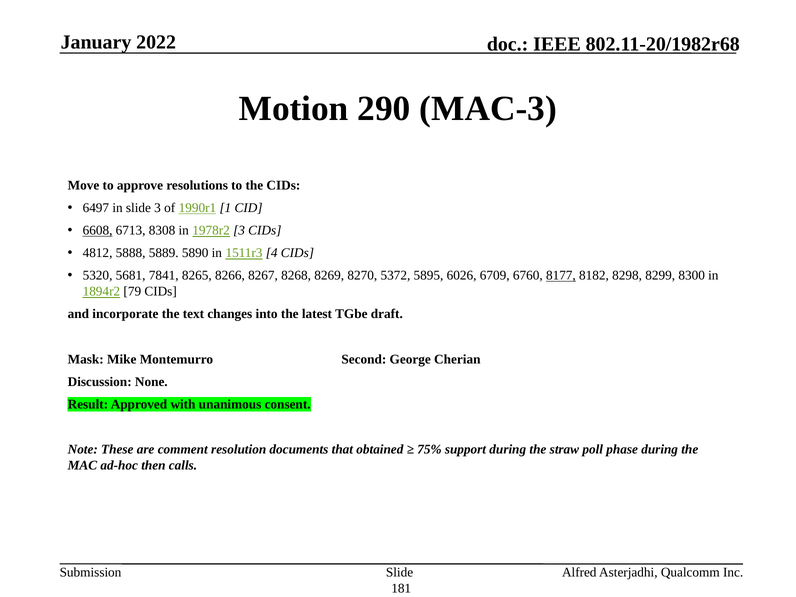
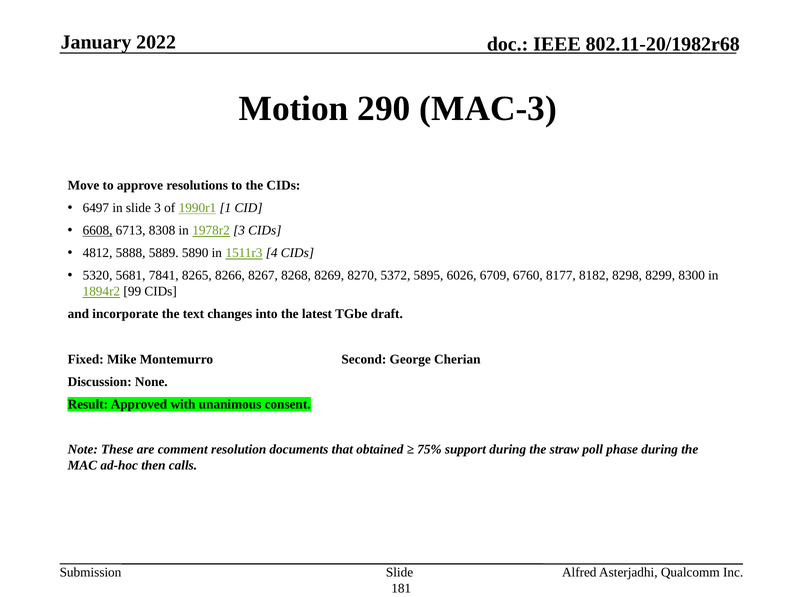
8177 underline: present -> none
79: 79 -> 99
Mask: Mask -> Fixed
